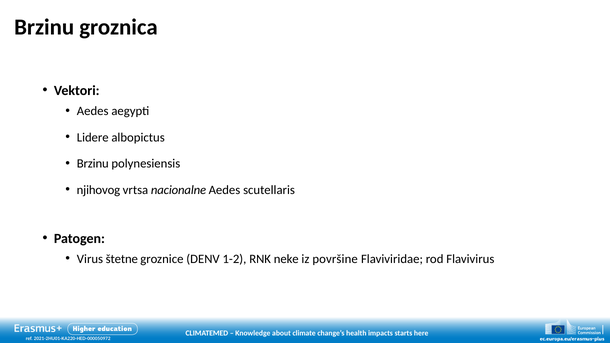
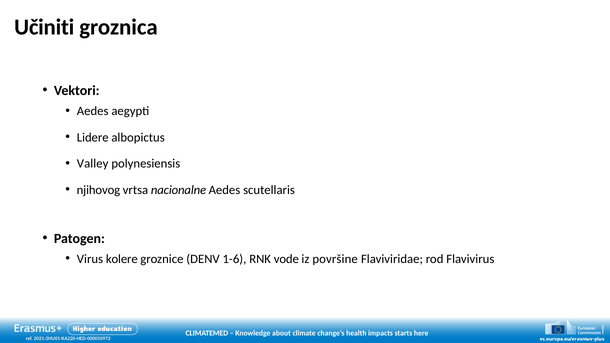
Brzinu at (44, 27): Brzinu -> Učiniti
Brzinu at (93, 164): Brzinu -> Valley
štetne: štetne -> kolere
1-2: 1-2 -> 1-6
neke: neke -> vode
